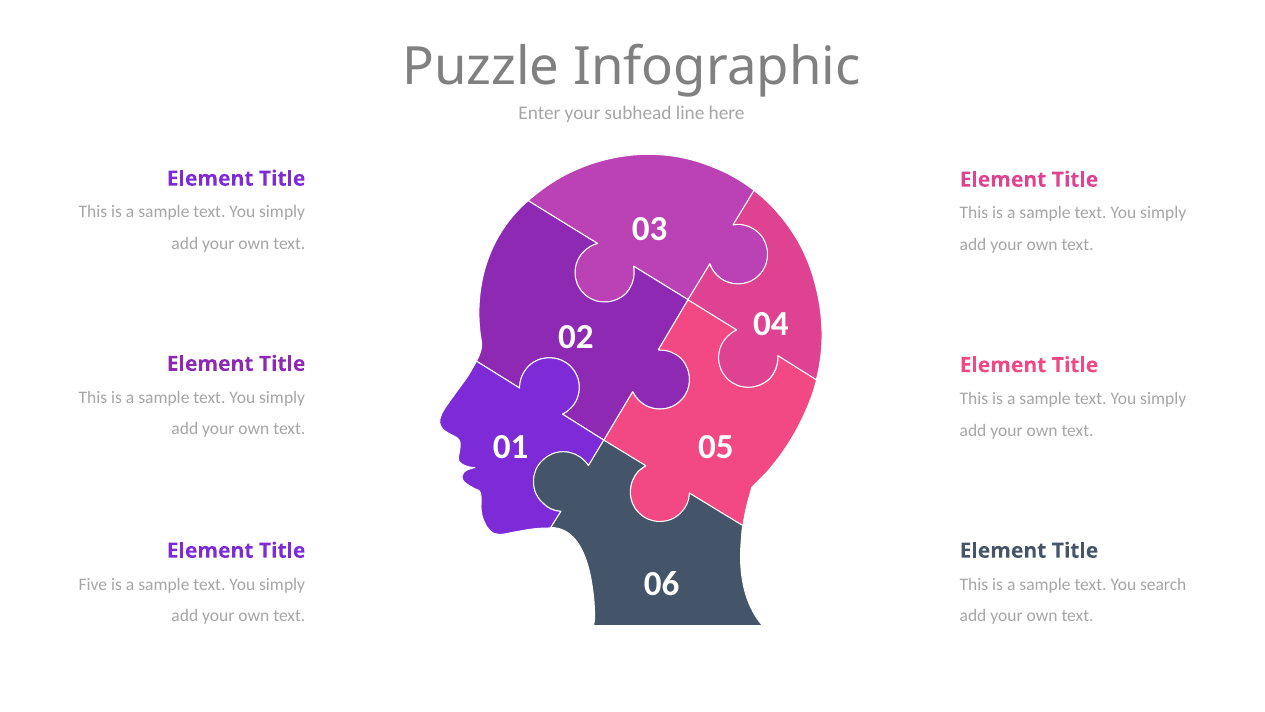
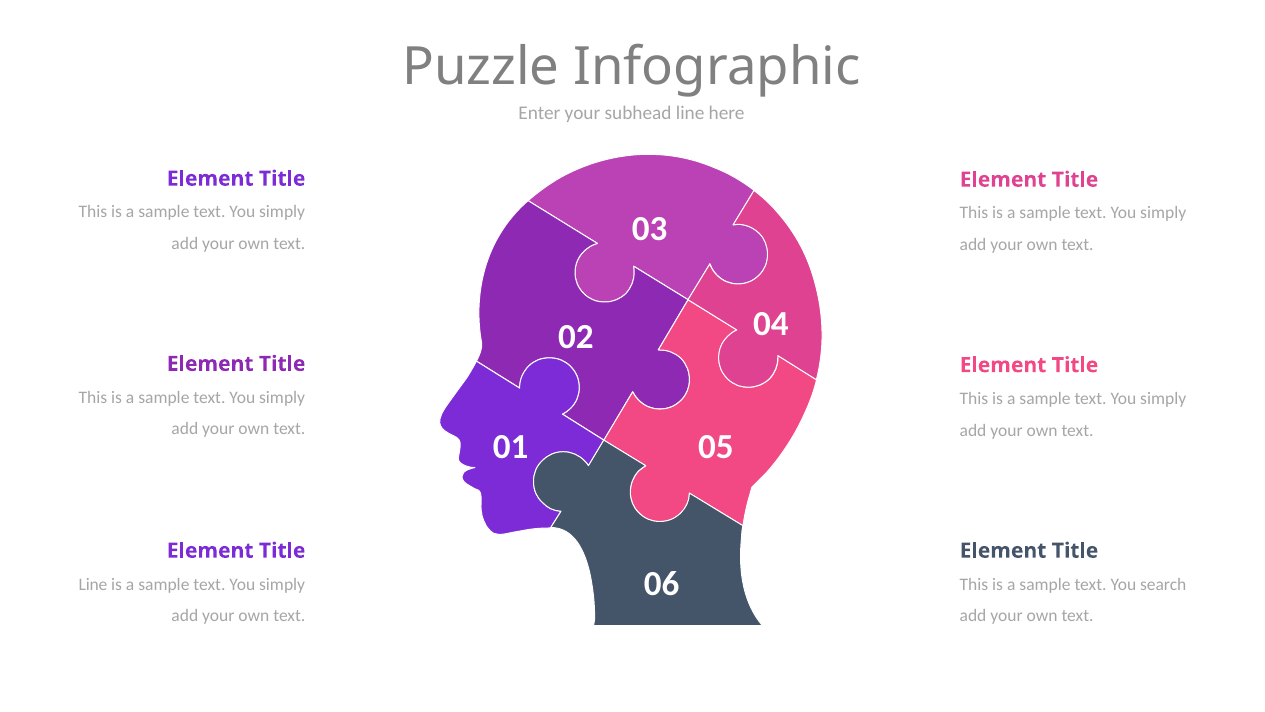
Five at (93, 584): Five -> Line
